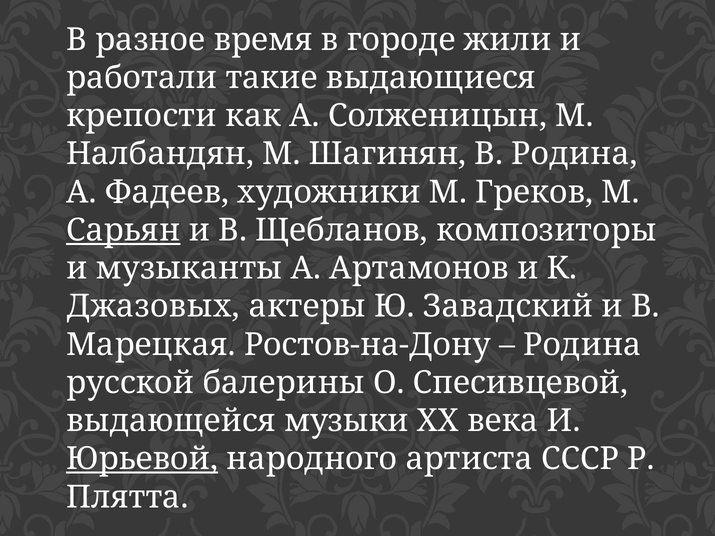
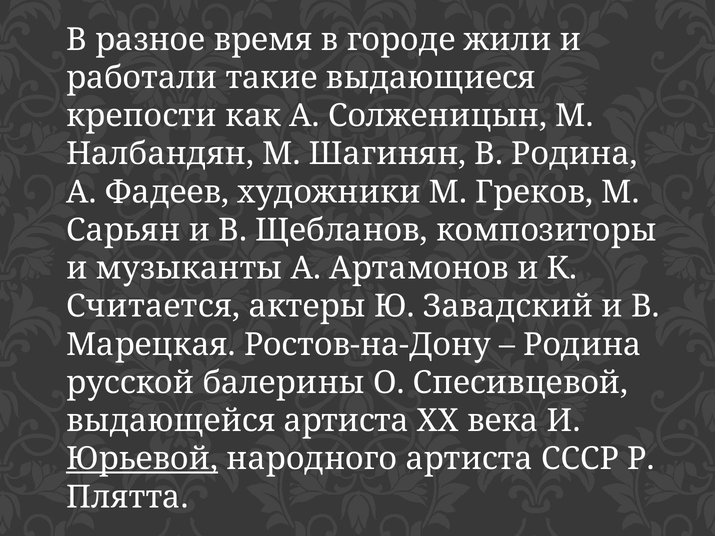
Сарьян underline: present -> none
Джазовых: Джазовых -> Считается
выдающейся музыки: музыки -> артиста
